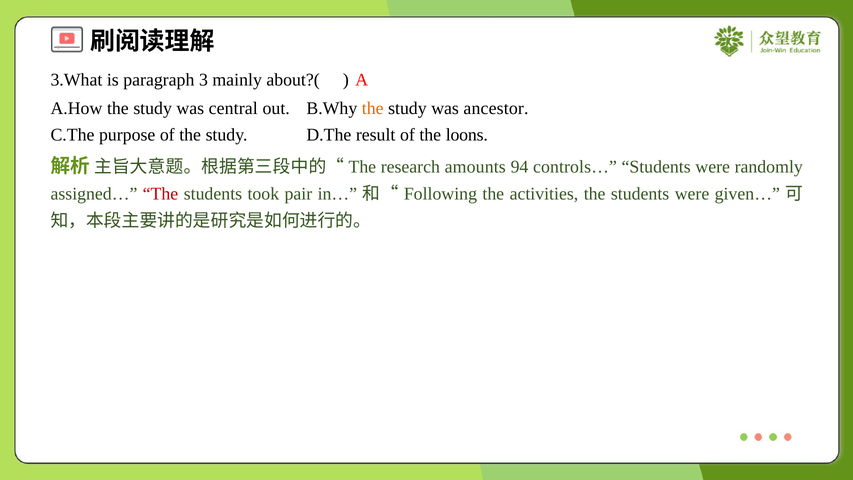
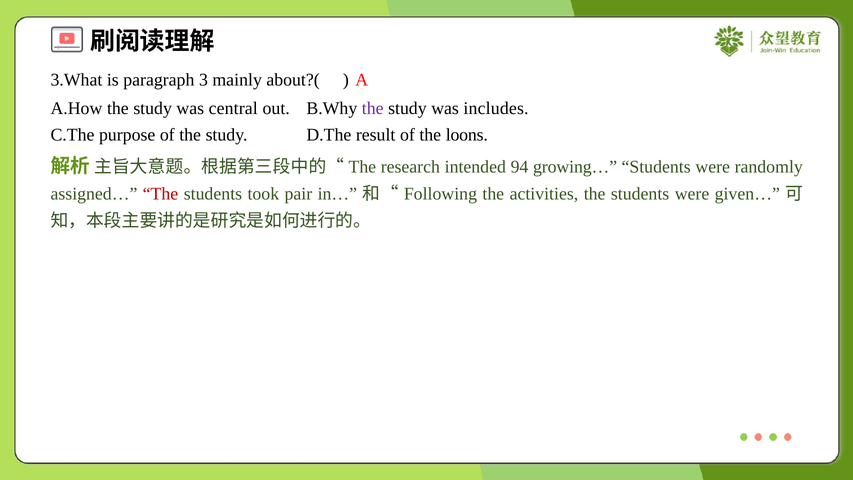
the at (373, 108) colour: orange -> purple
ancestor: ancestor -> includes
amounts: amounts -> intended
controls…: controls… -> growing…
